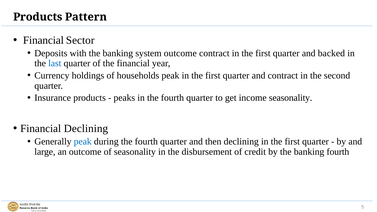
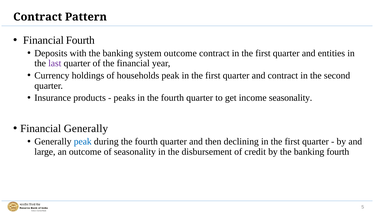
Products at (38, 17): Products -> Contract
Financial Sector: Sector -> Fourth
backed: backed -> entities
last colour: blue -> purple
Financial Declining: Declining -> Generally
